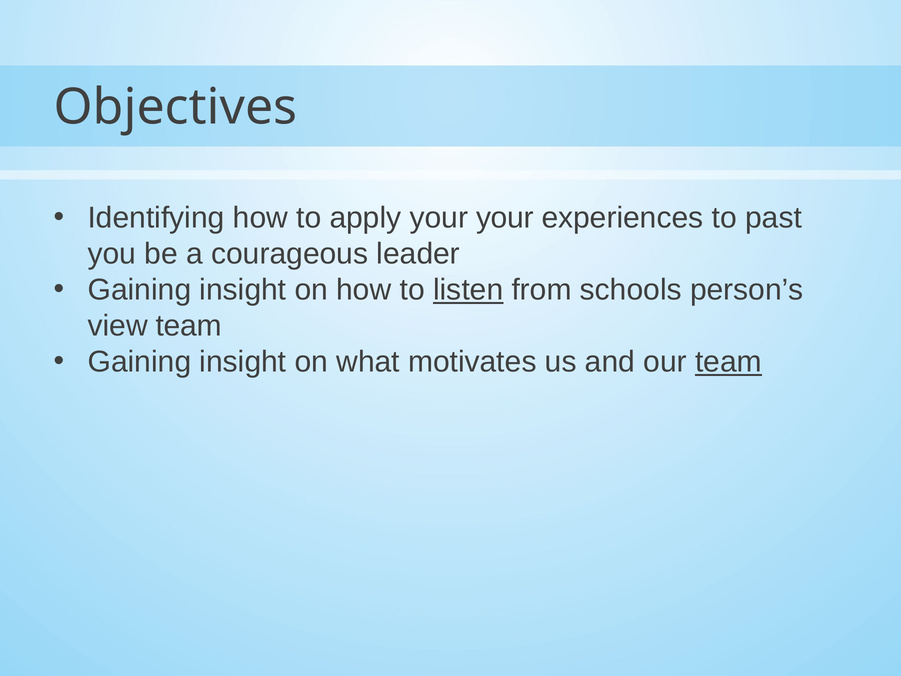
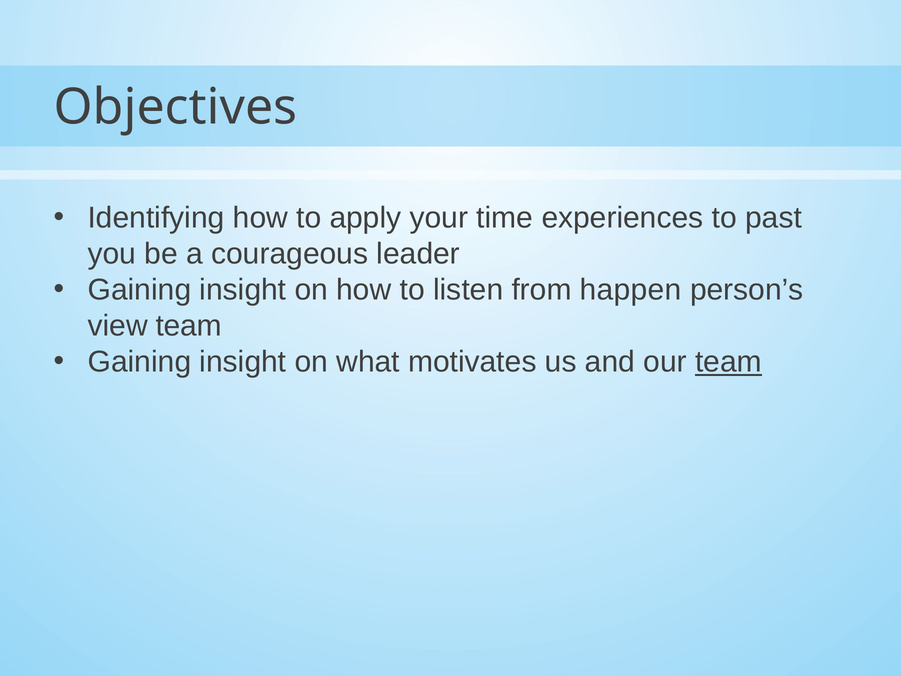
your your: your -> time
listen underline: present -> none
schools: schools -> happen
